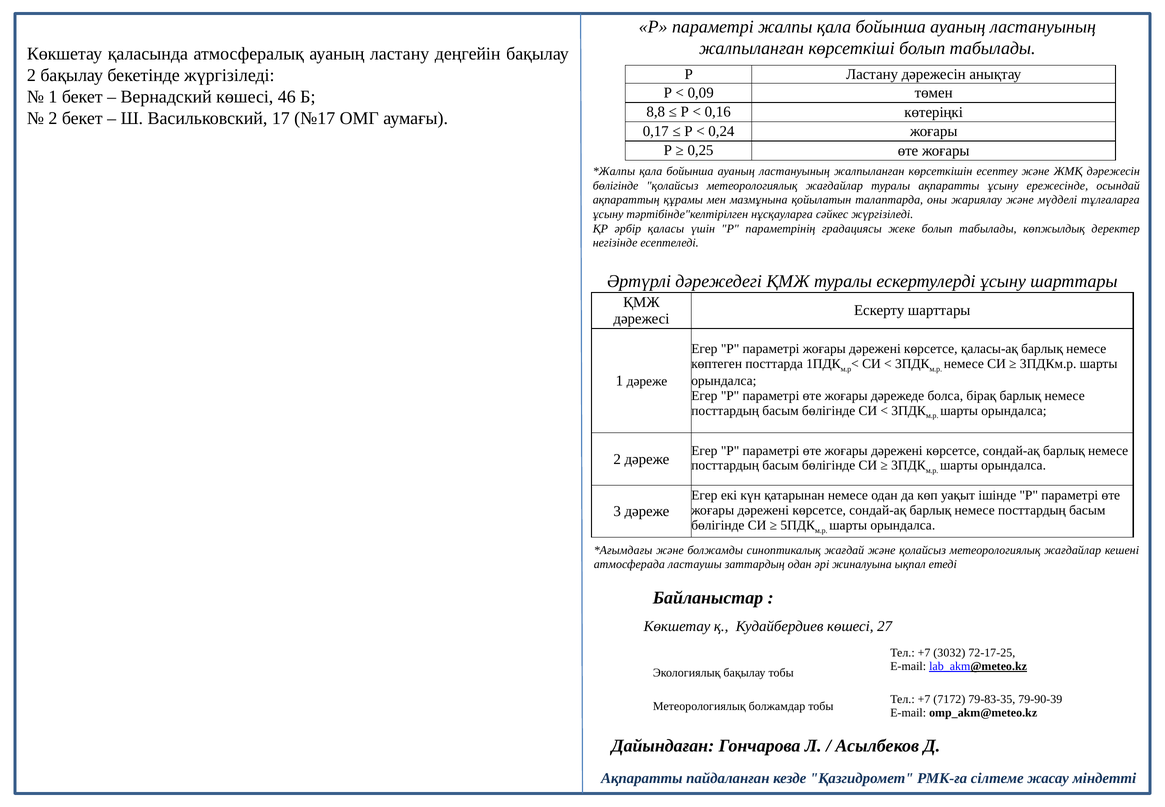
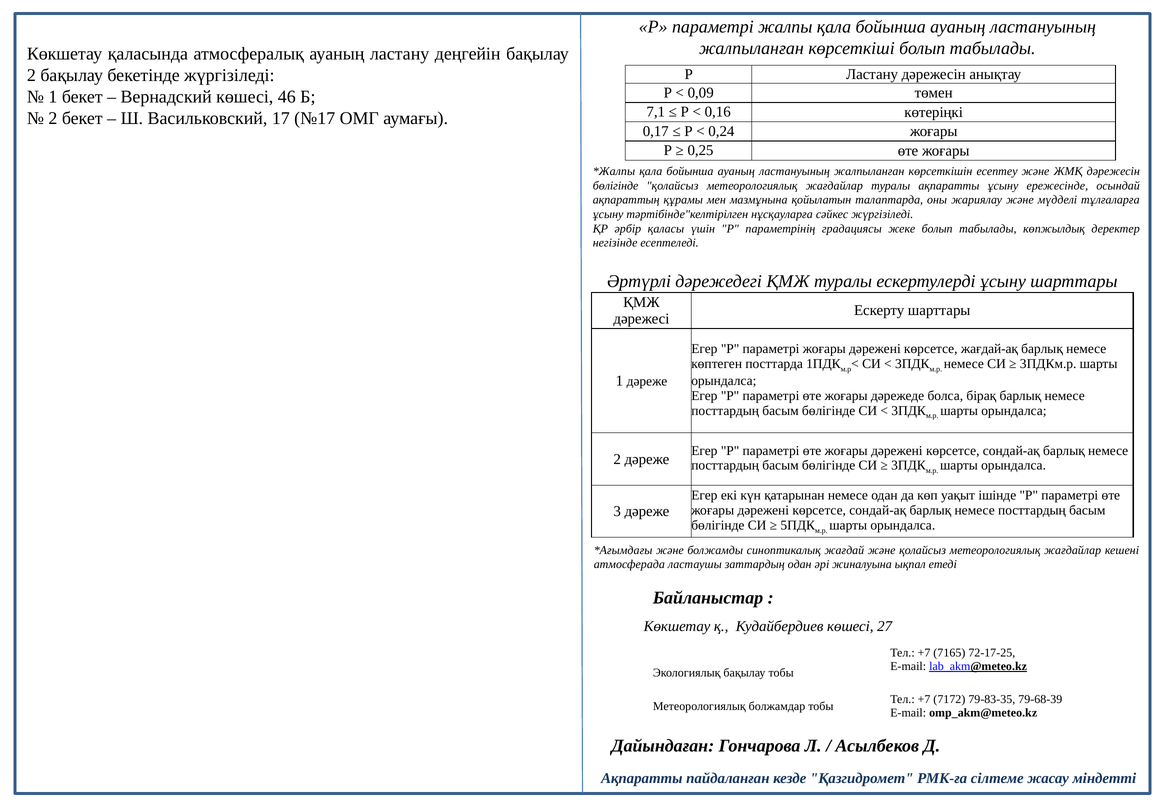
8,8: 8,8 -> 7,1
қаласы-ақ: қаласы-ақ -> жағдай-ақ
3032: 3032 -> 7165
79-90-39: 79-90-39 -> 79-68-39
